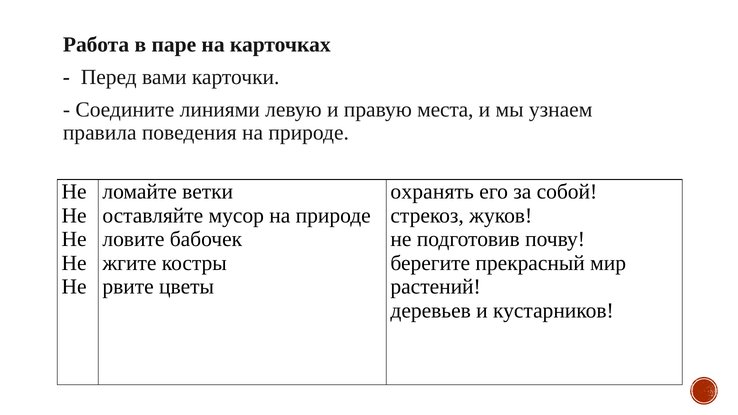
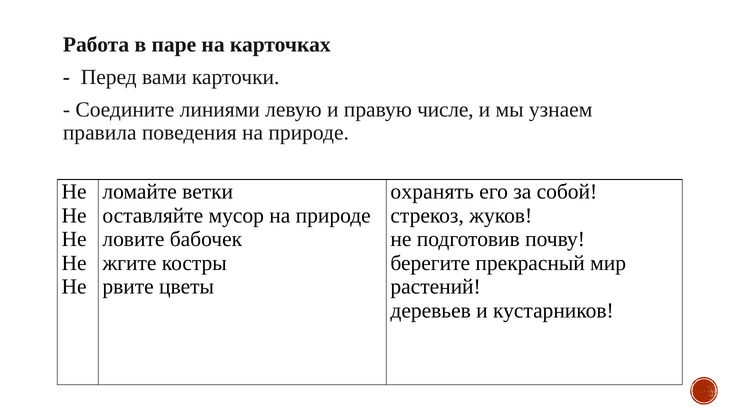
места: места -> числе
